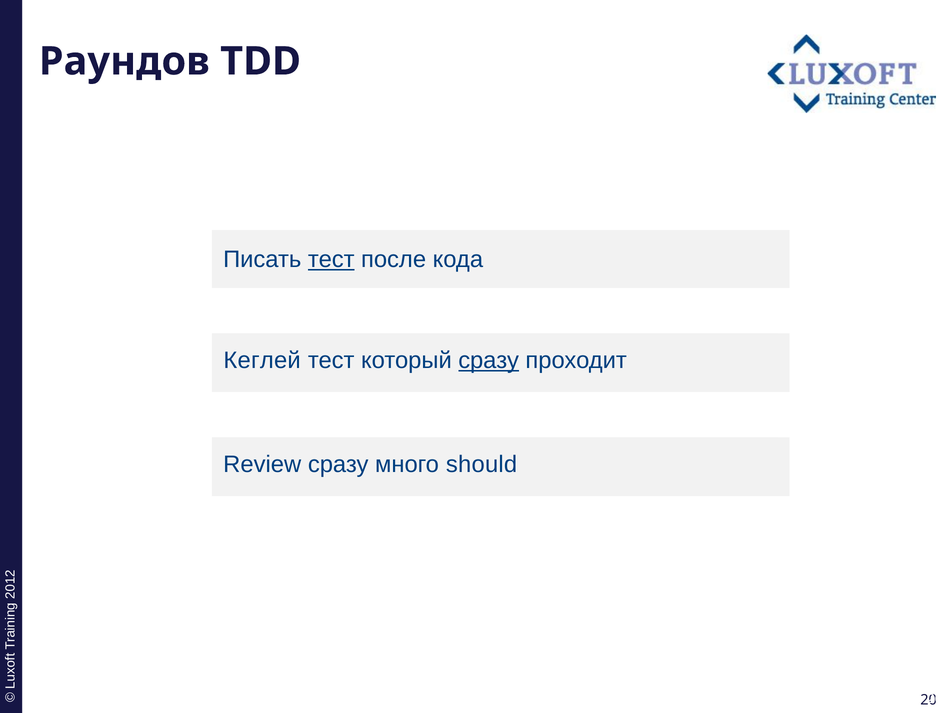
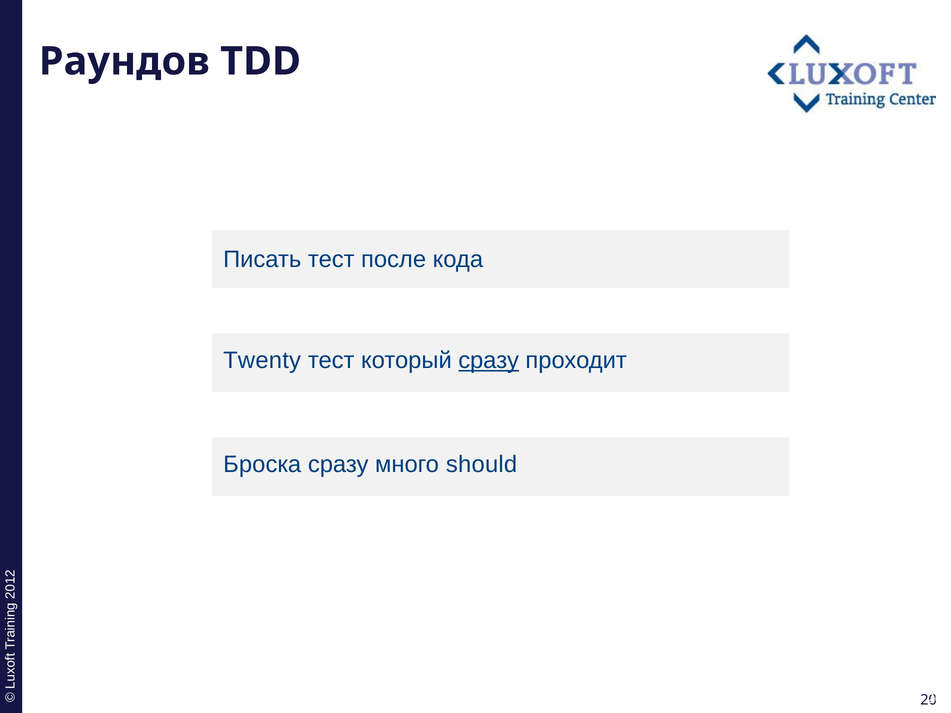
тест at (331, 260) underline: present -> none
Кеглей: Кеглей -> Twenty
Review: Review -> Броска
